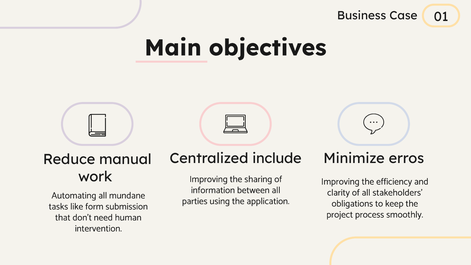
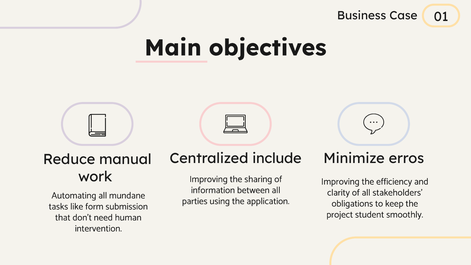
process: process -> student
